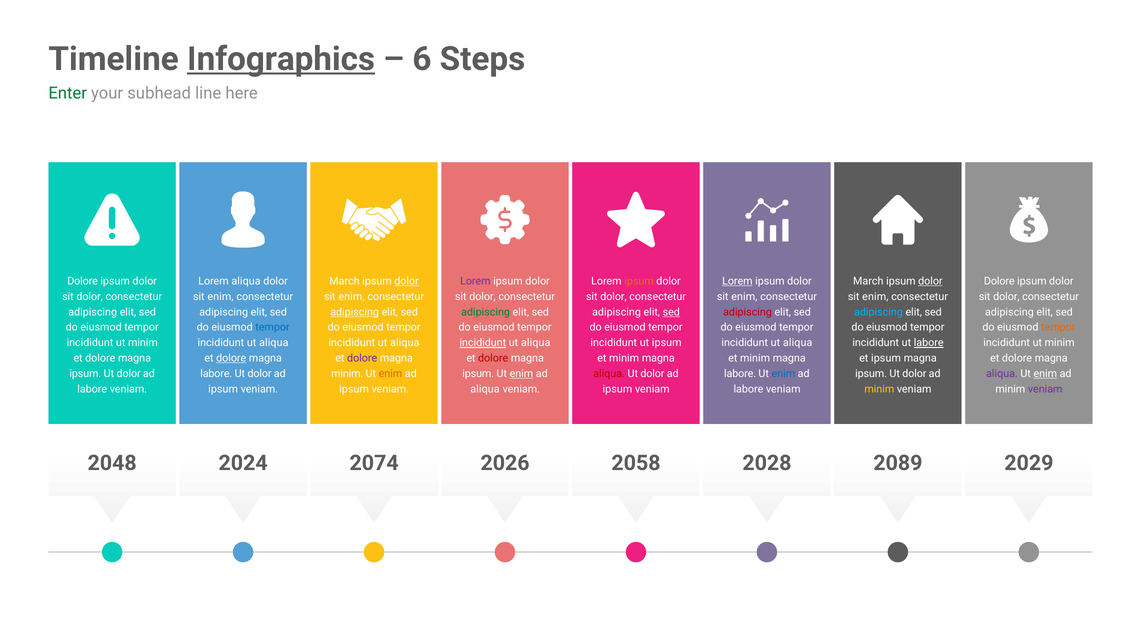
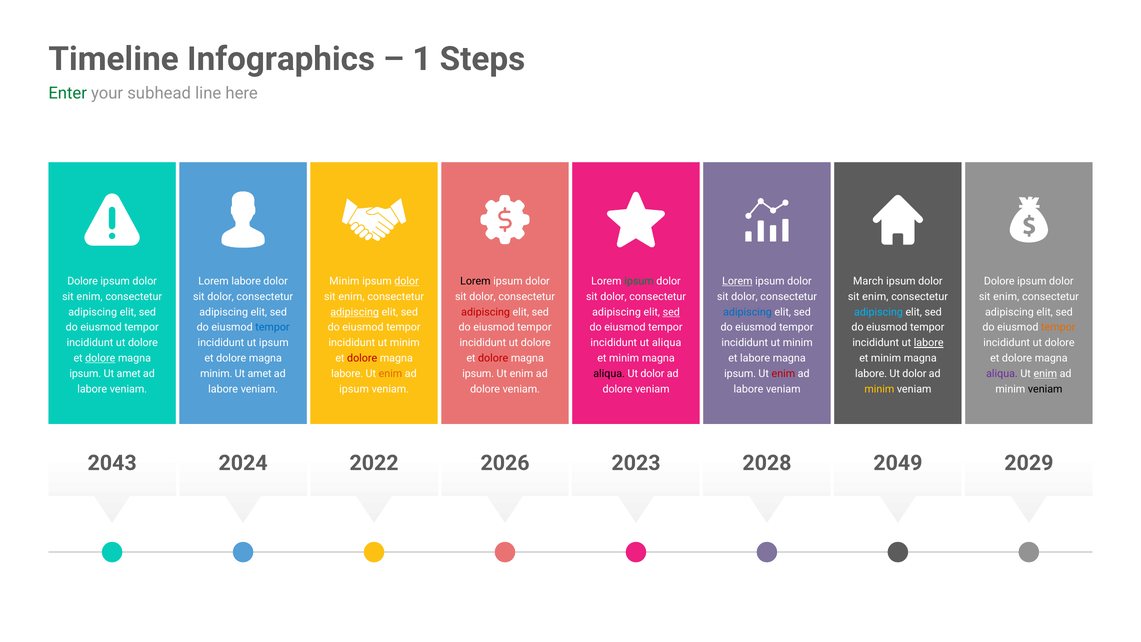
Infographics underline: present -> none
6: 6 -> 1
Lorem aliqua: aliqua -> labore
March at (344, 281): March -> Minim
Lorem at (475, 281) colour: purple -> black
ipsum at (639, 281) colour: orange -> green
dolor at (930, 281) underline: present -> none
dolor at (90, 296): dolor -> enim
enim at (220, 296): enim -> dolor
enim at (744, 296): enim -> dolor
dolor at (1006, 296): dolor -> enim
adipiscing at (486, 312) colour: green -> red
adipiscing at (748, 312) colour: red -> blue
minim at (143, 343): minim -> dolore
aliqua at (274, 343): aliqua -> ipsum
aliqua at (405, 343): aliqua -> minim
incididunt at (483, 343) underline: present -> none
aliqua at (536, 343): aliqua -> dolore
ut ipsum: ipsum -> aliqua
aliqua at (798, 343): aliqua -> minim
minim at (1060, 343): minim -> dolore
dolore at (100, 358) underline: none -> present
dolore at (231, 358) underline: present -> none
dolore at (362, 358) colour: purple -> red
minim at (755, 358): minim -> labore
ipsum at (886, 358): ipsum -> minim
dolor at (129, 374): dolor -> amet
labore at (216, 374): labore -> minim
dolor at (260, 374): dolor -> amet
minim at (347, 374): minim -> labore
enim at (521, 374) underline: present -> none
aliqua at (609, 374) colour: red -> black
labore at (740, 374): labore -> ipsum
enim at (783, 374) colour: blue -> red
ipsum at (871, 374): ipsum -> labore
ipsum at (223, 389): ipsum -> labore
aliqua at (485, 389): aliqua -> dolore
ipsum at (617, 389): ipsum -> dolore
veniam at (1045, 389) colour: purple -> black
2048: 2048 -> 2043
2074: 2074 -> 2022
2058: 2058 -> 2023
2089: 2089 -> 2049
